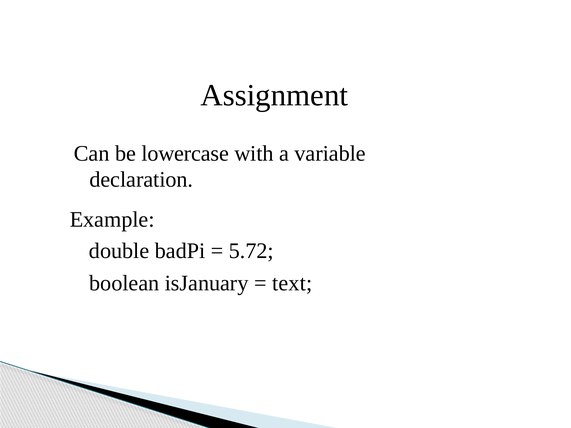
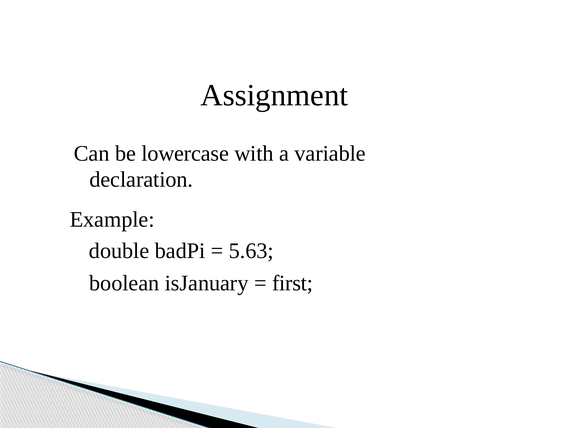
5.72: 5.72 -> 5.63
text: text -> first
